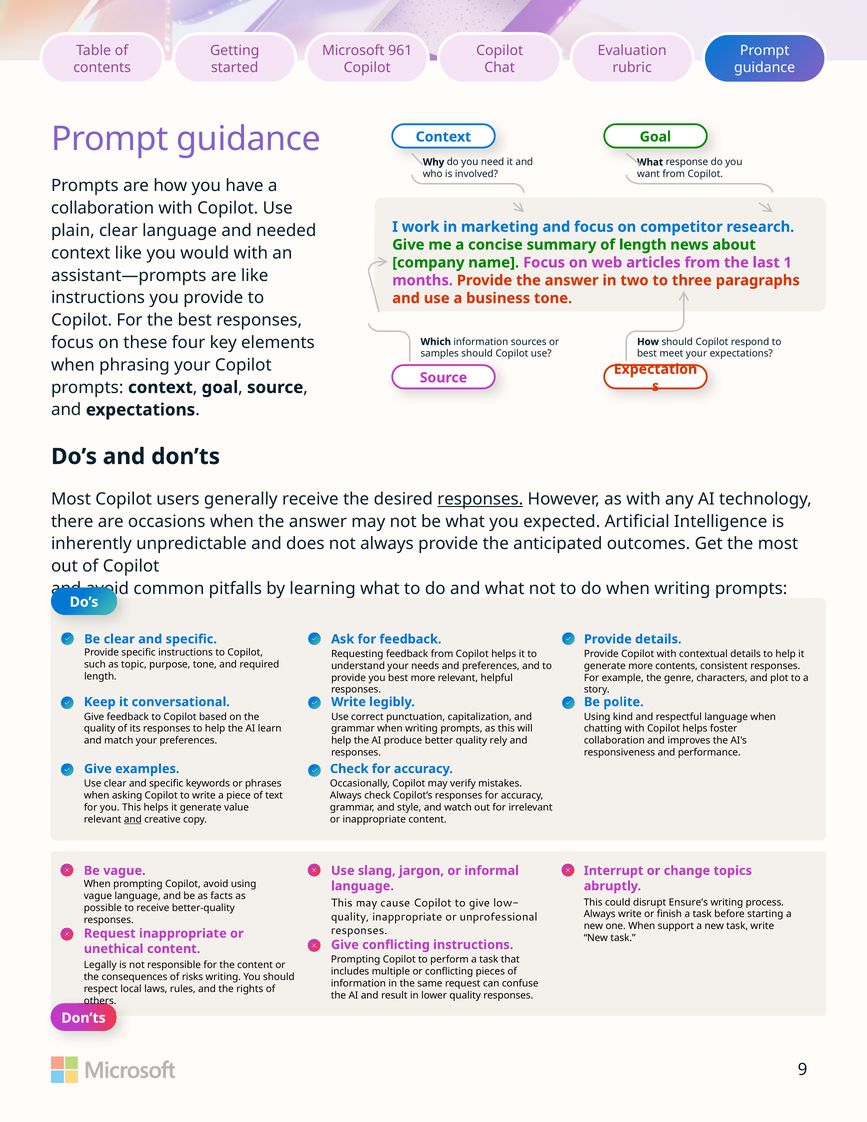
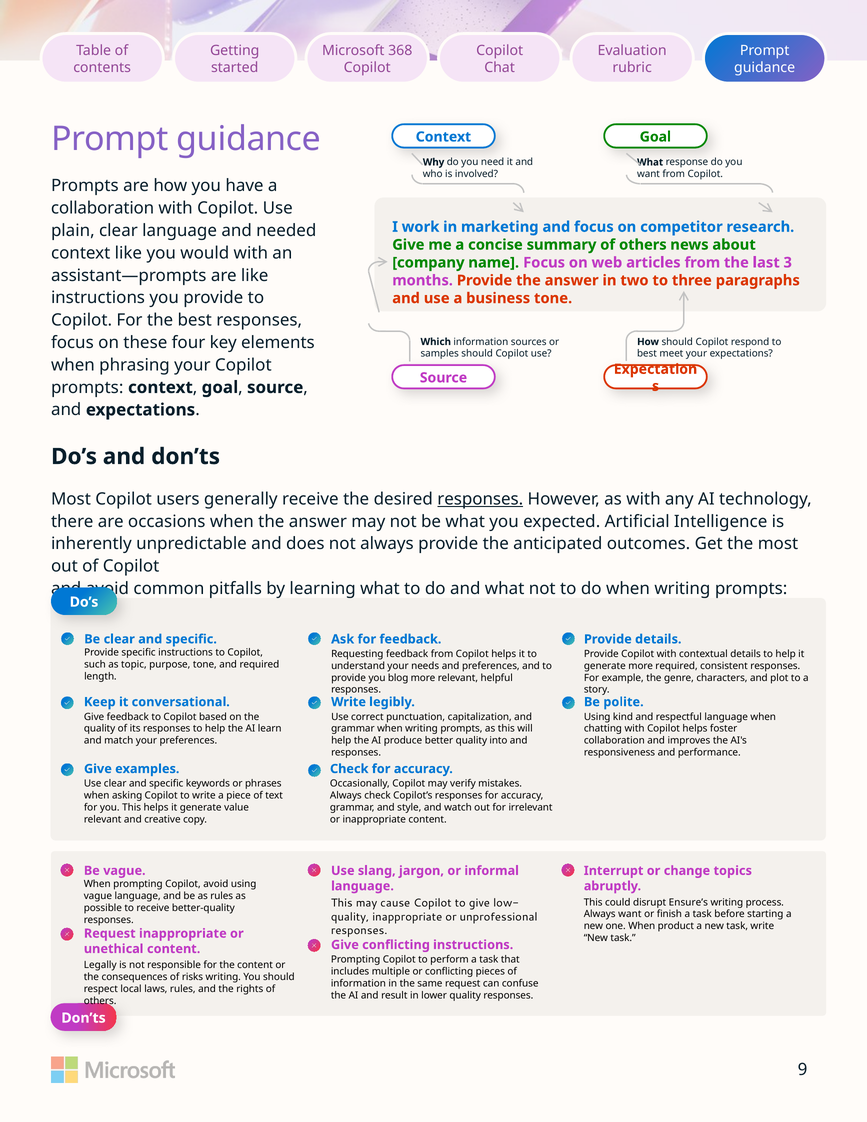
961: 961 -> 368
summary of length: length -> others
1: 1 -> 3
more contents: contents -> required
you best: best -> blog
rely: rely -> into
and at (133, 819) underline: present -> none
as facts: facts -> rules
Always write: write -> want
support: support -> product
